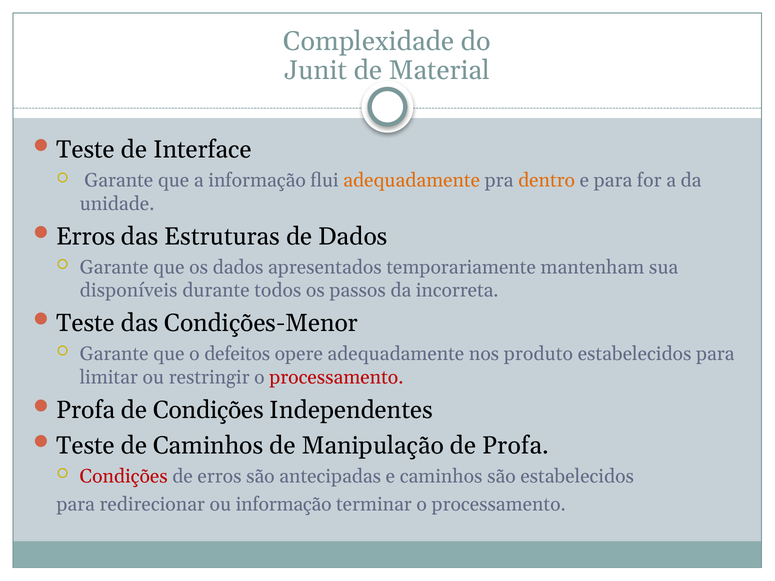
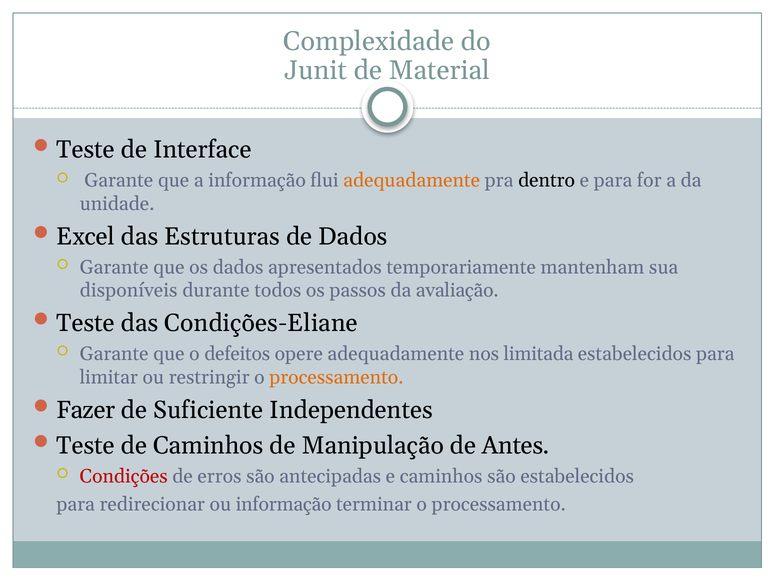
dentro colour: orange -> black
Erros at (86, 237): Erros -> Excel
incorreta: incorreta -> avaliação
Condições-Menor: Condições-Menor -> Condições-Eliane
produto: produto -> limitada
processamento at (336, 377) colour: red -> orange
Profa at (86, 410): Profa -> Fazer
de Condições: Condições -> Suficiente
de Profa: Profa -> Antes
